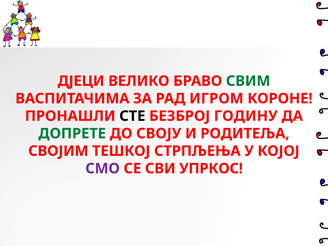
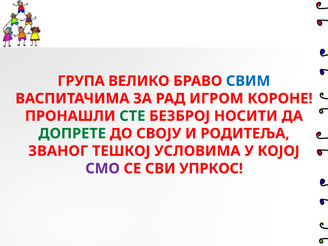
ДЈЕЦИ: ДЈЕЦИ -> ГРУПА
СВИМ colour: green -> blue
СТЕ colour: black -> green
ГОДИНУ: ГОДИНУ -> НОСИТИ
СВОЈИМ: СВОЈИМ -> ЗВАНОГ
СТРПЉЕЊА: СТРПЉЕЊА -> УСЛОВИМА
